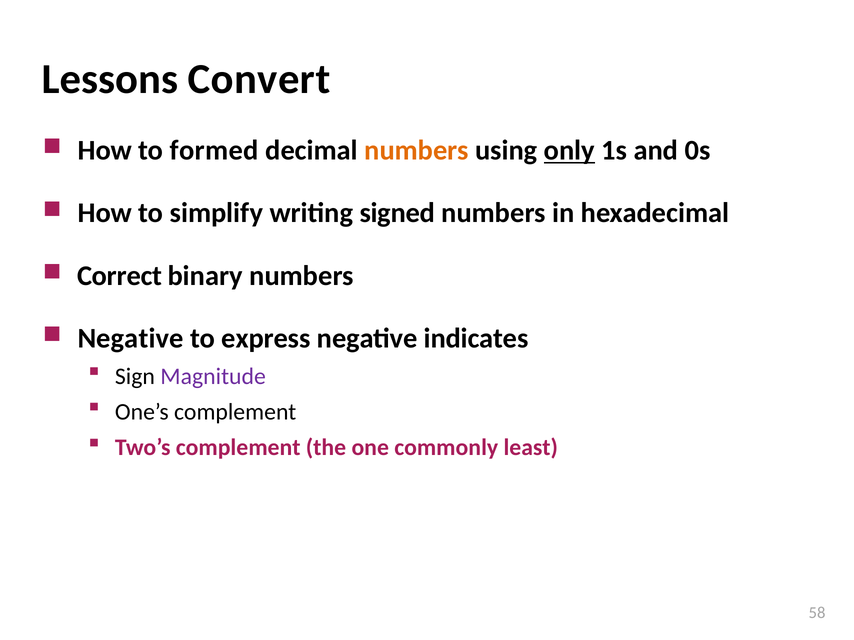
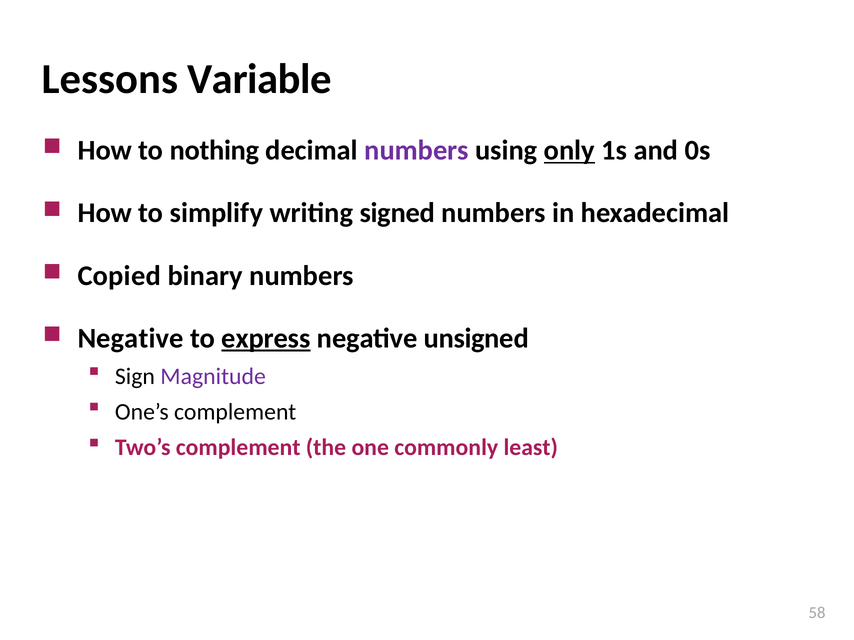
Convert: Convert -> Variable
formed: formed -> nothing
numbers at (417, 151) colour: orange -> purple
Correct: Correct -> Copied
express underline: none -> present
indicates: indicates -> unsigned
